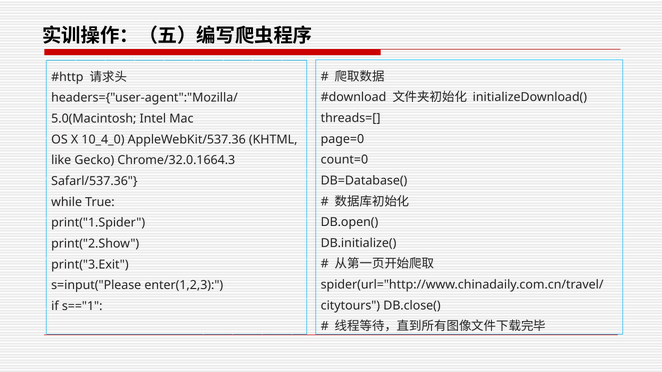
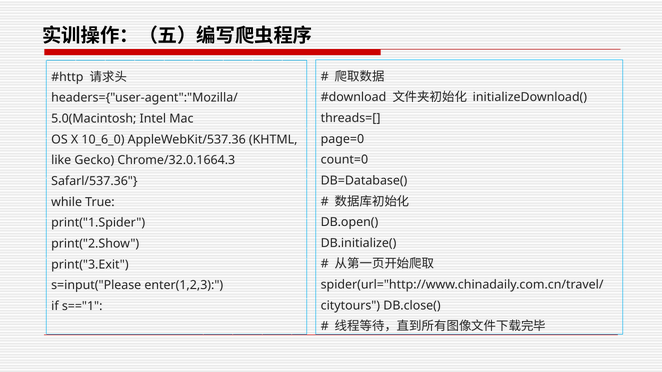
10_4_0: 10_4_0 -> 10_6_0
